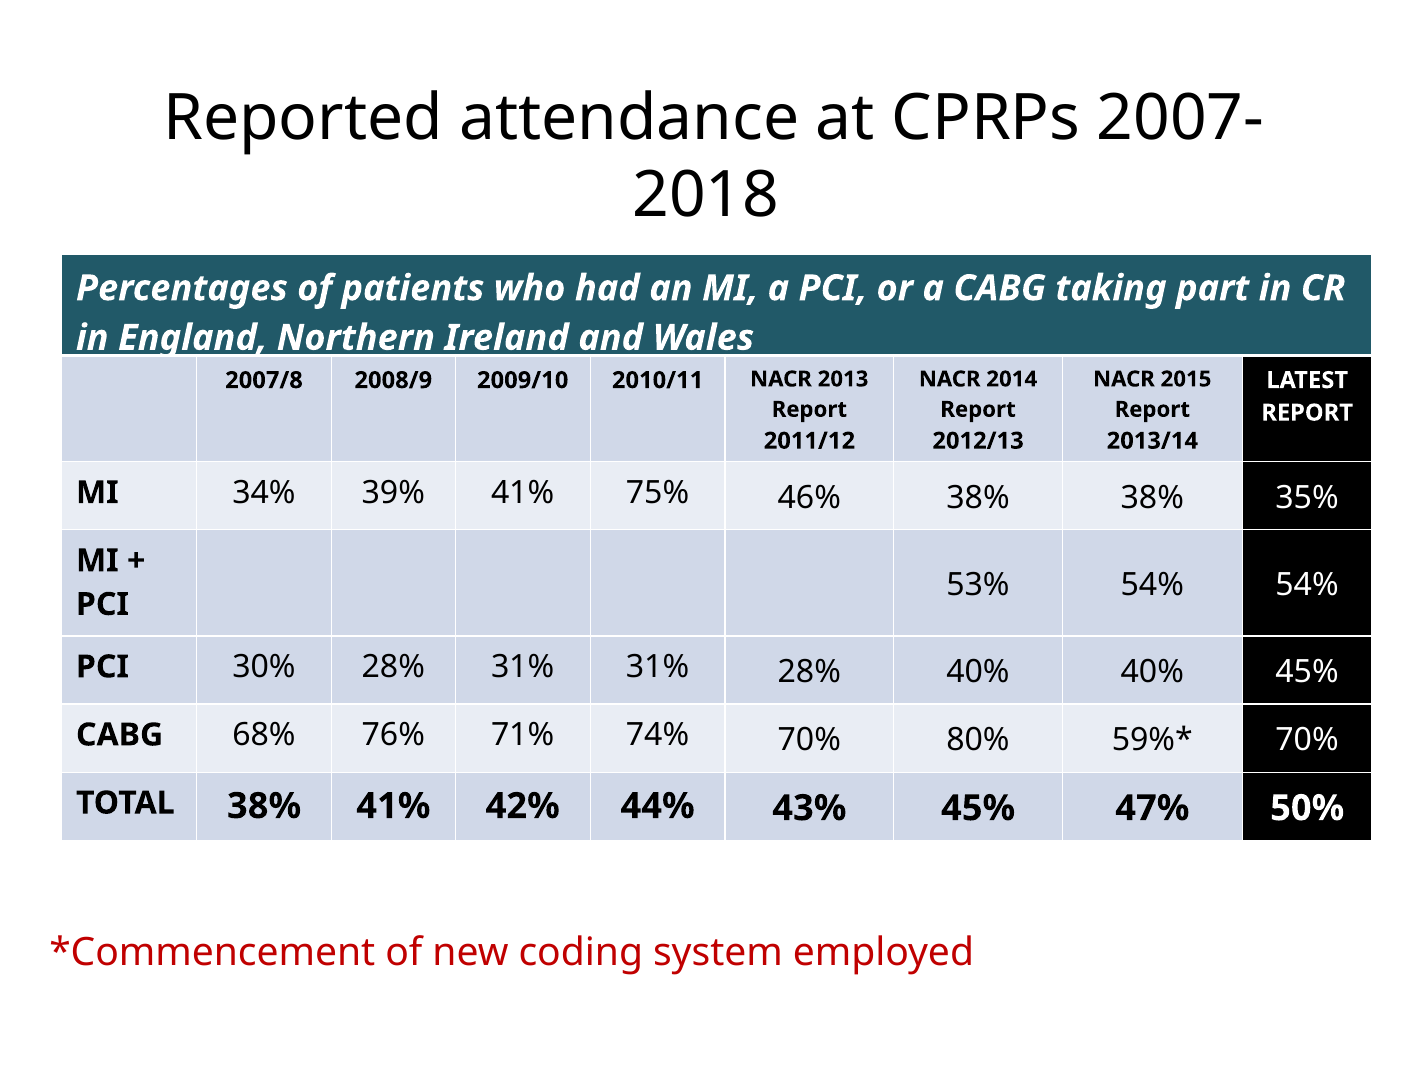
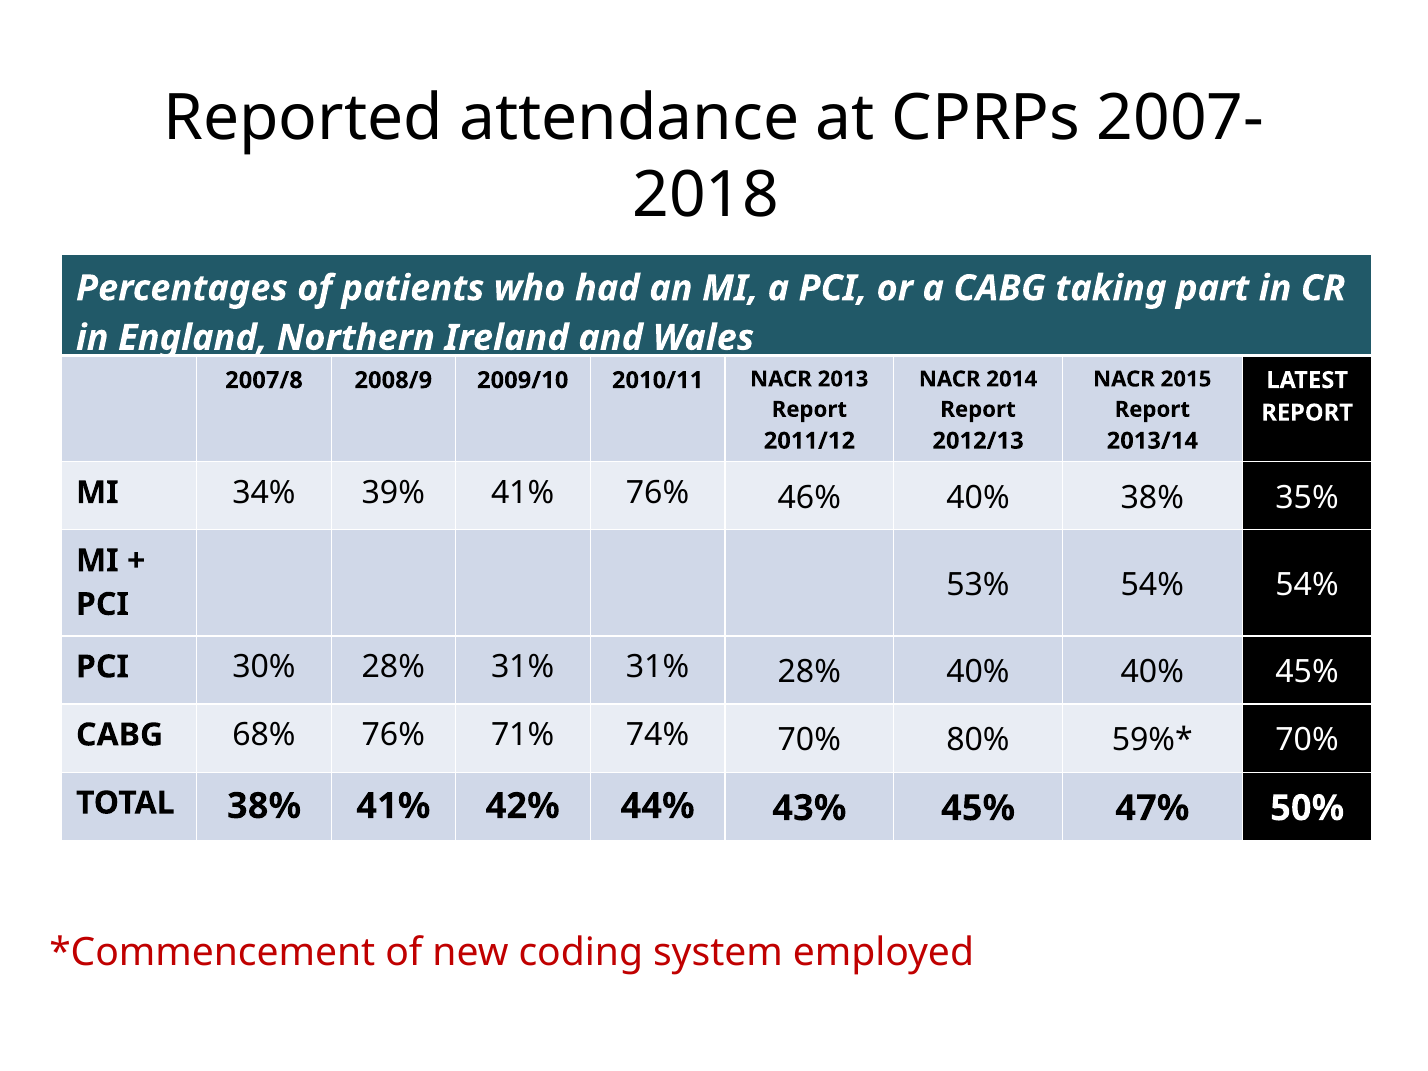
41% 75%: 75% -> 76%
46% 38%: 38% -> 40%
